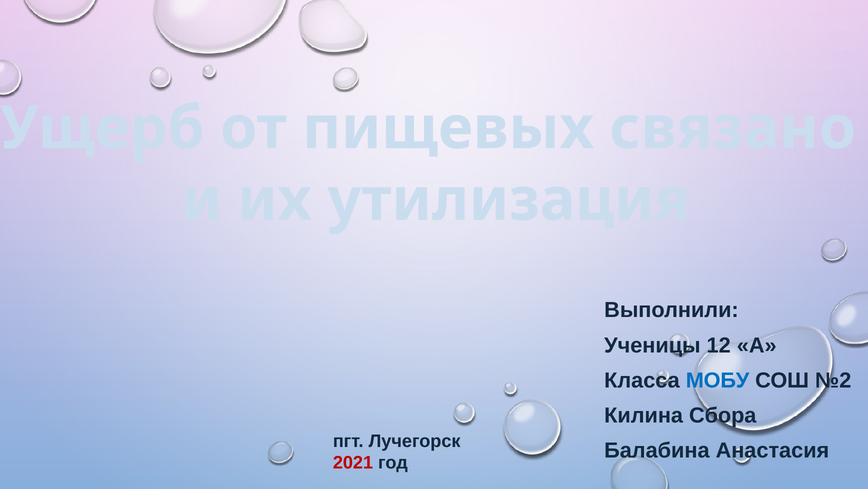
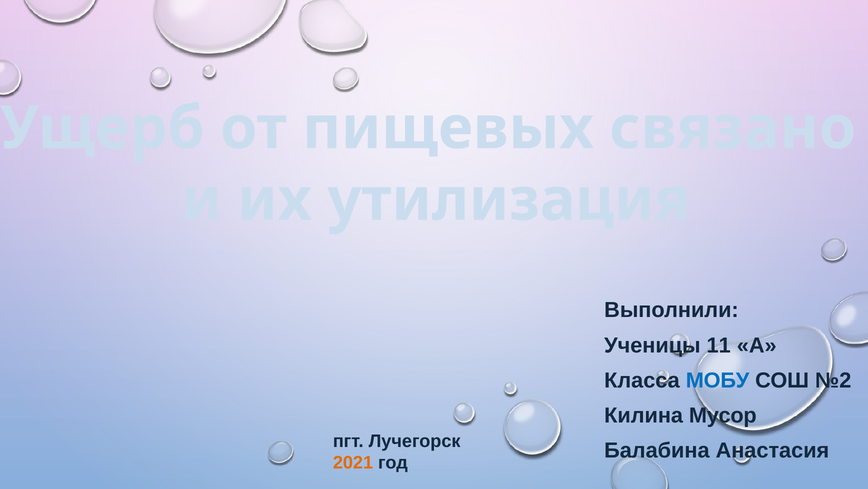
12: 12 -> 11
Сбора: Сбора -> Мусор
2021 colour: red -> orange
